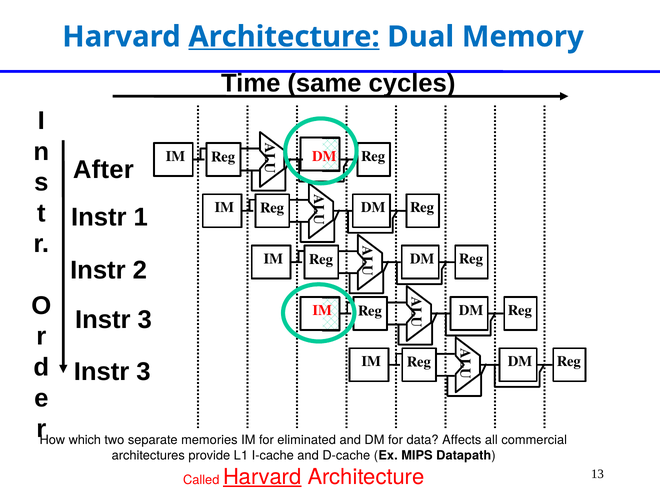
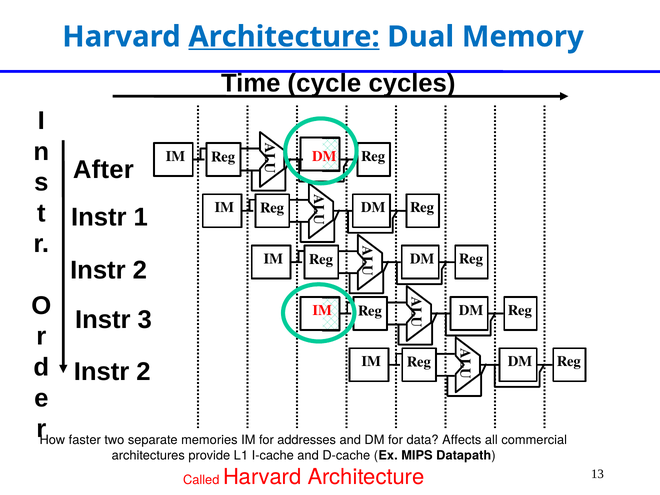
same: same -> cycle
3 at (143, 372): 3 -> 2
which: which -> faster
eliminated: eliminated -> addresses
Harvard at (262, 477) underline: present -> none
